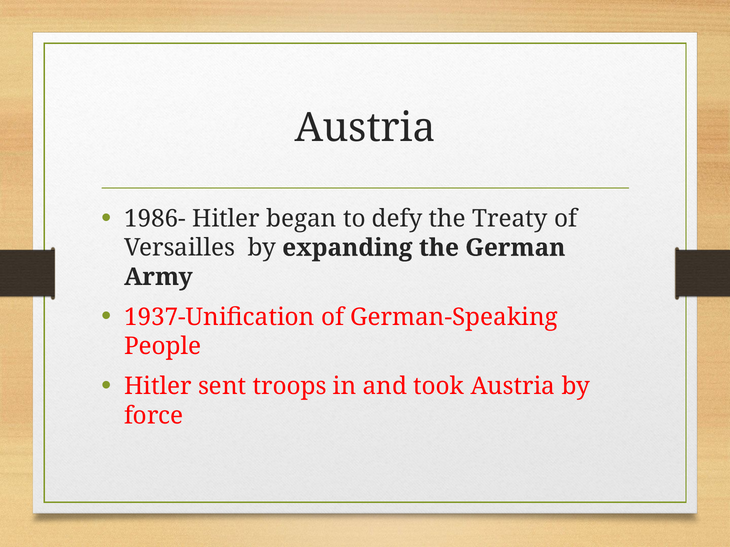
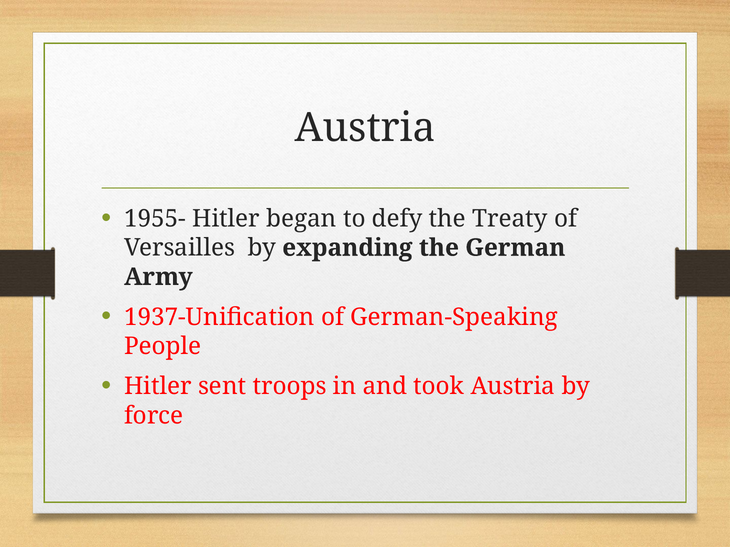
1986-: 1986- -> 1955-
